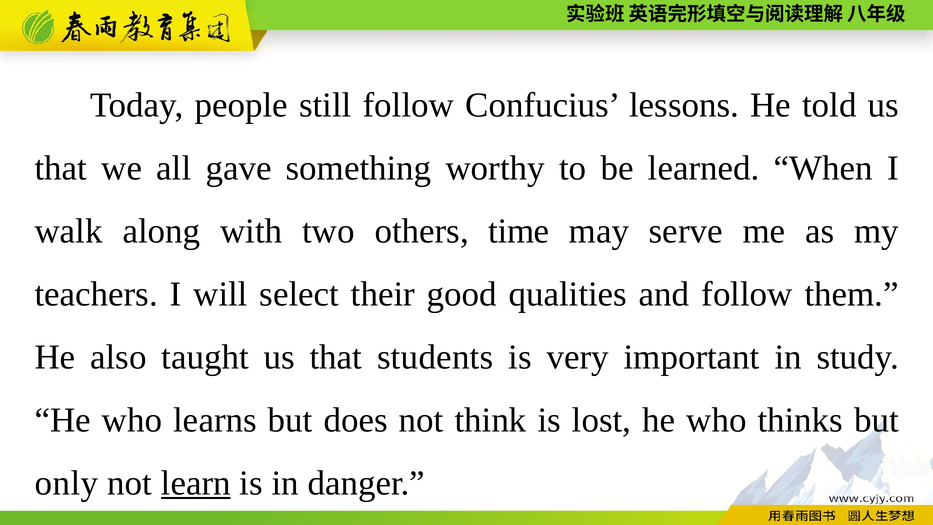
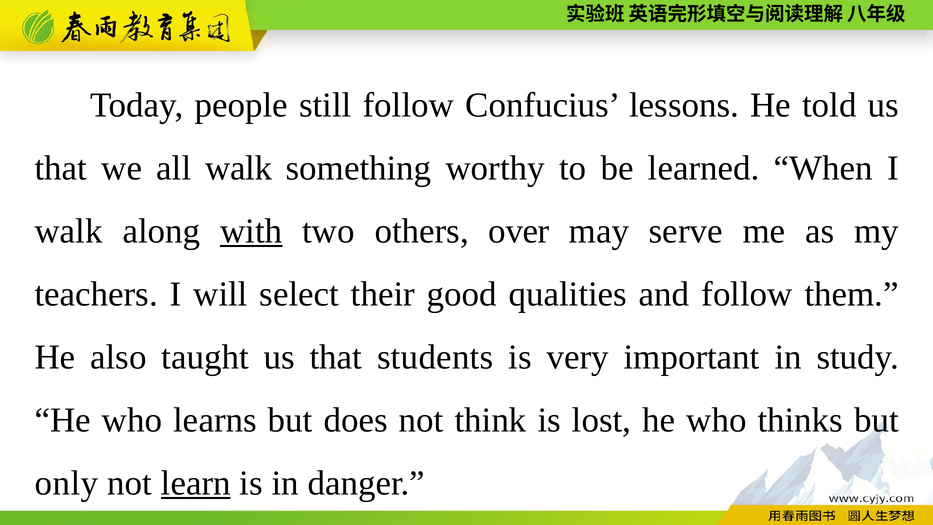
all gave: gave -> walk
with underline: none -> present
time: time -> over
